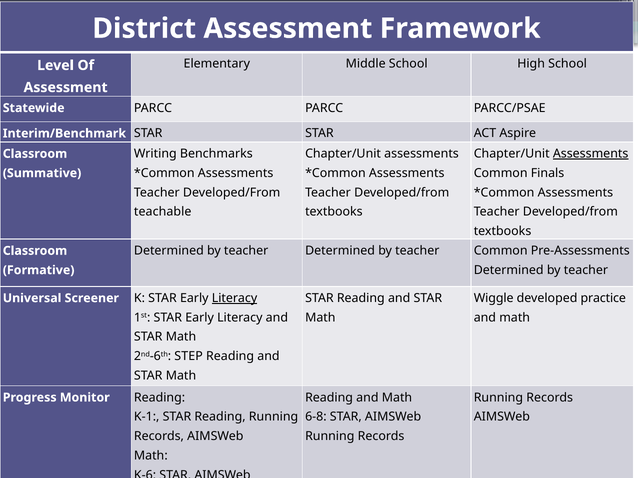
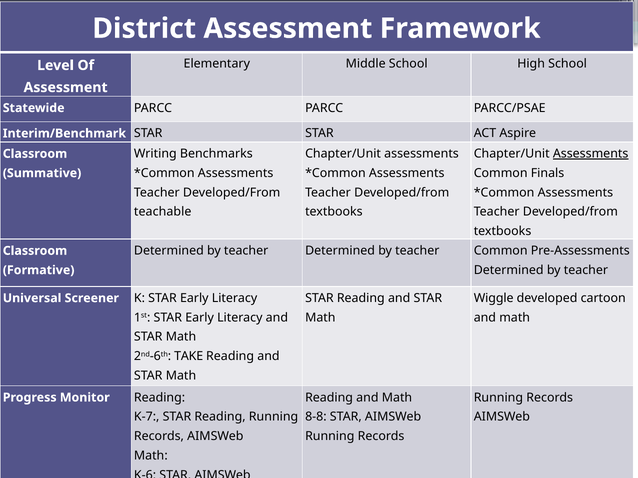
practice: practice -> cartoon
Literacy at (234, 298) underline: present -> none
STEP: STEP -> TAKE
K-1: K-1 -> K-7
6-8: 6-8 -> 8-8
